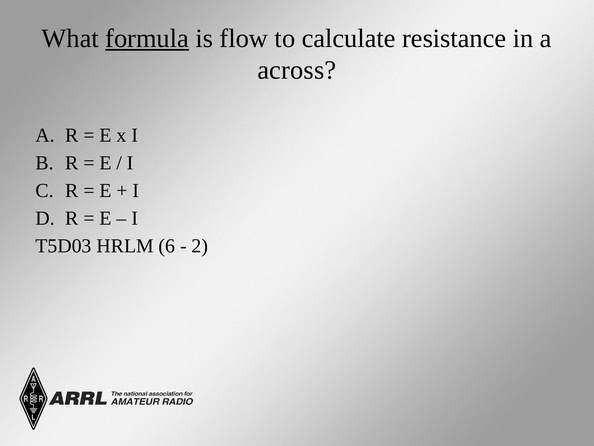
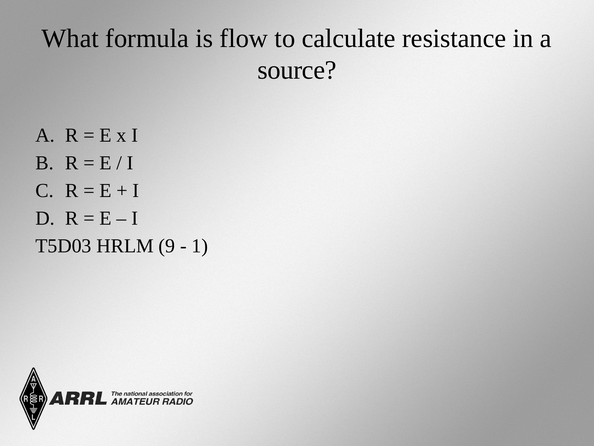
formula underline: present -> none
across: across -> source
6: 6 -> 9
2: 2 -> 1
